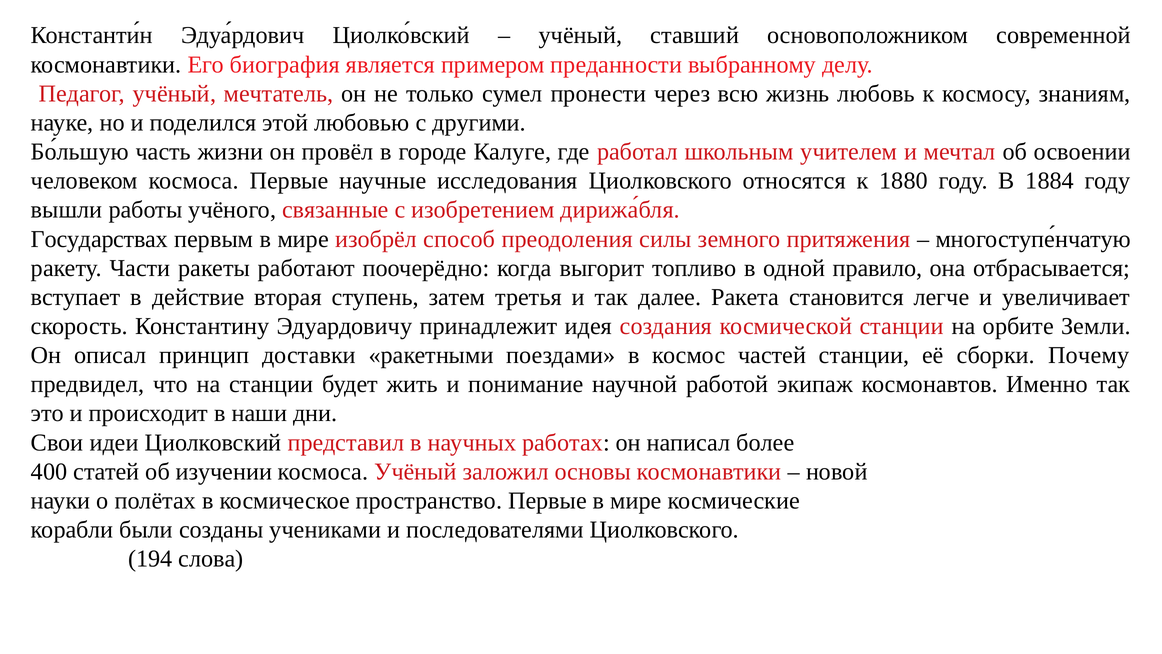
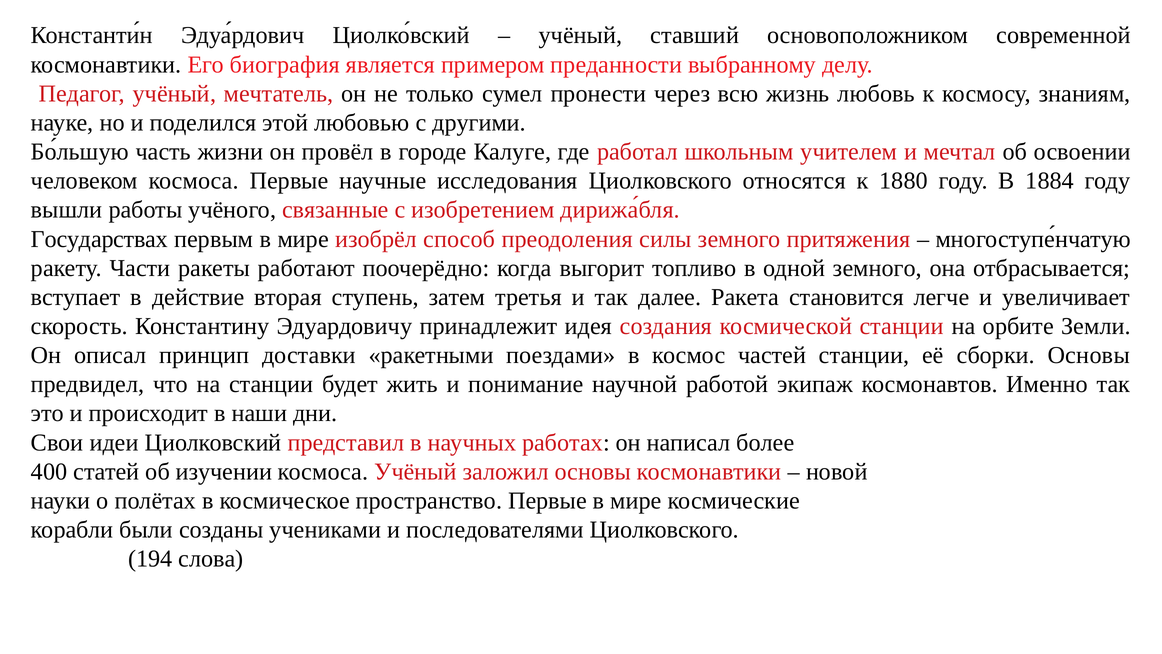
одной правило: правило -> земного
сборки Почему: Почему -> Основы
